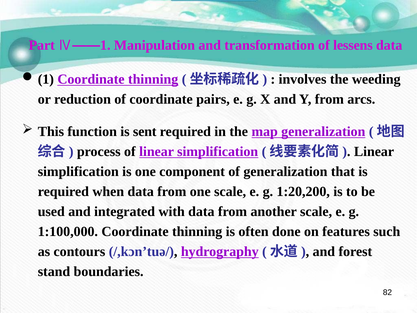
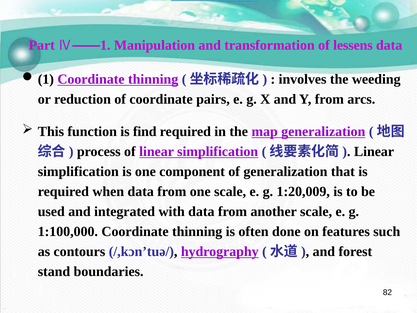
sent: sent -> find
1:20,200: 1:20,200 -> 1:20,009
